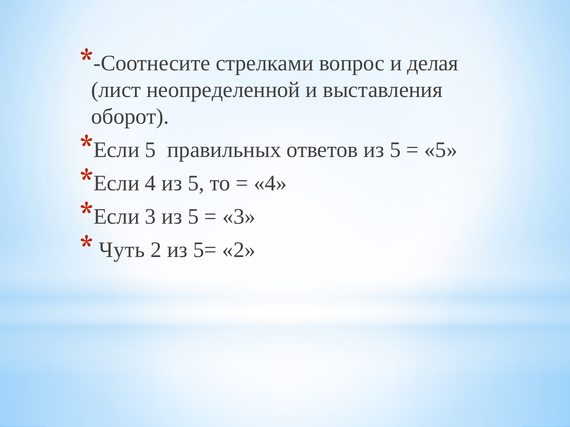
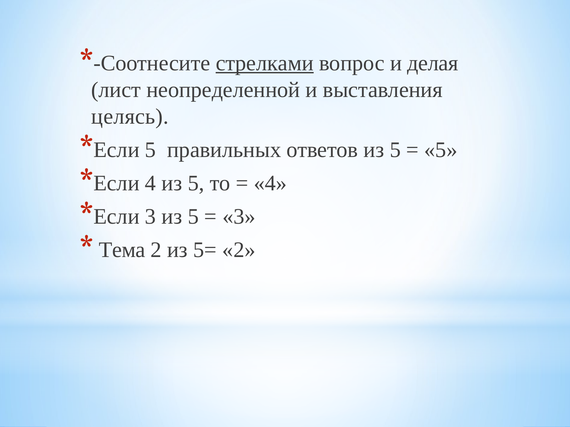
стрелками underline: none -> present
оборот: оборот -> целясь
Чуть: Чуть -> Тема
